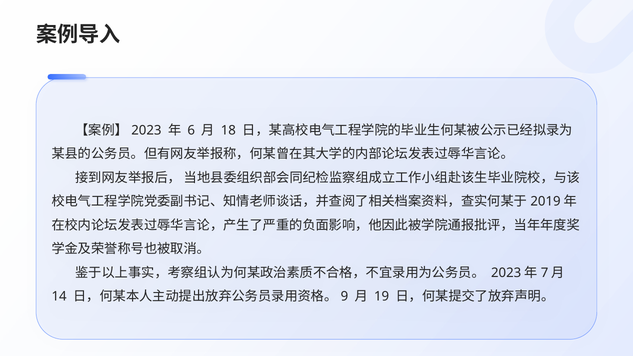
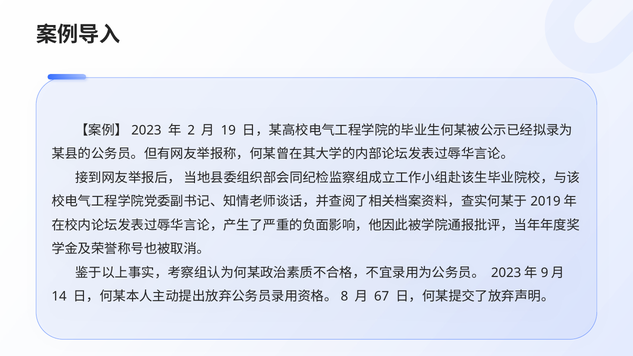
6: 6 -> 2
18: 18 -> 19
7: 7 -> 9
9: 9 -> 8
19: 19 -> 67
